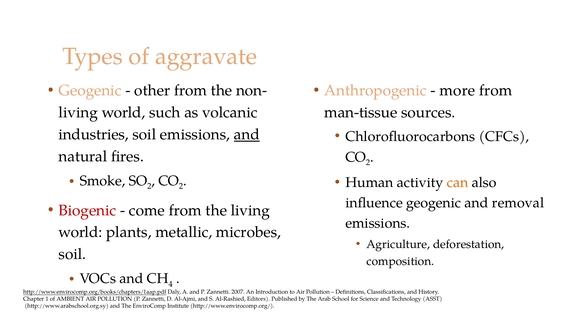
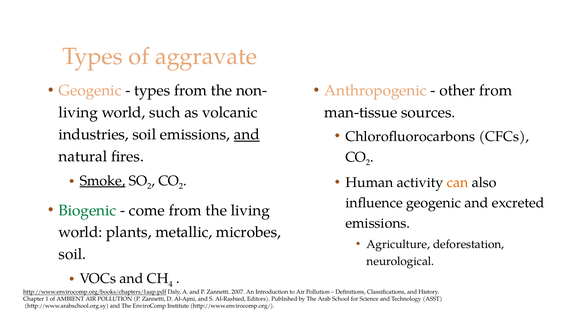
other at (152, 91): other -> types
more: more -> other
Smoke underline: none -> present
removal: removal -> excreted
Biogenic colour: red -> green
composition: composition -> neurological
